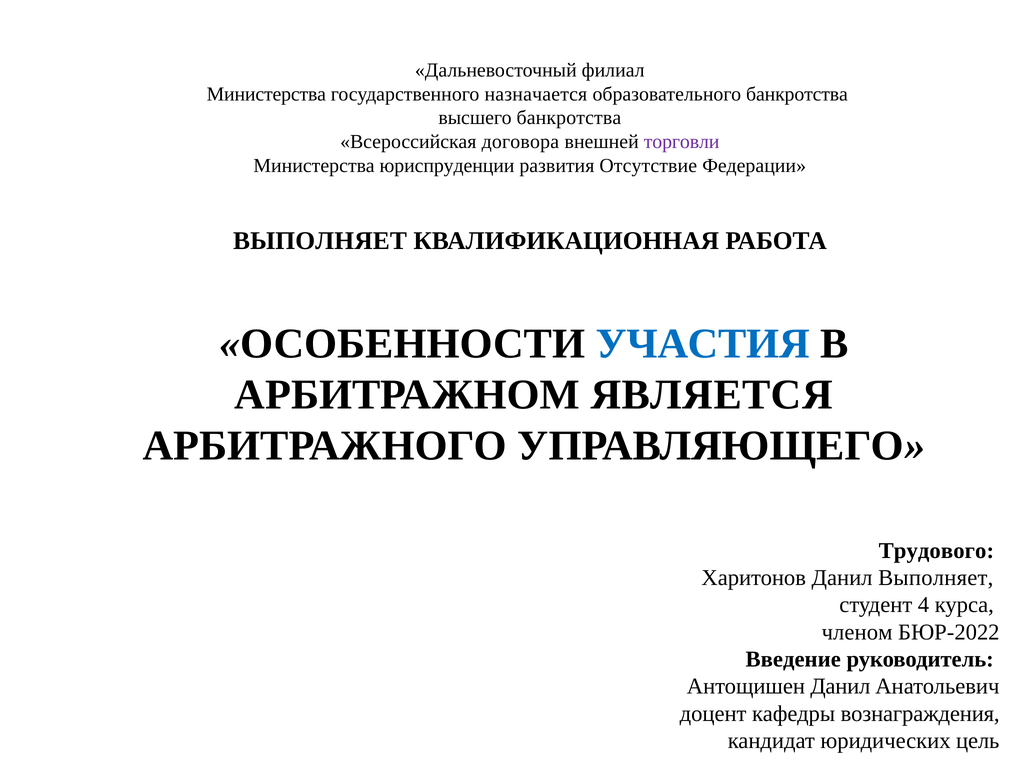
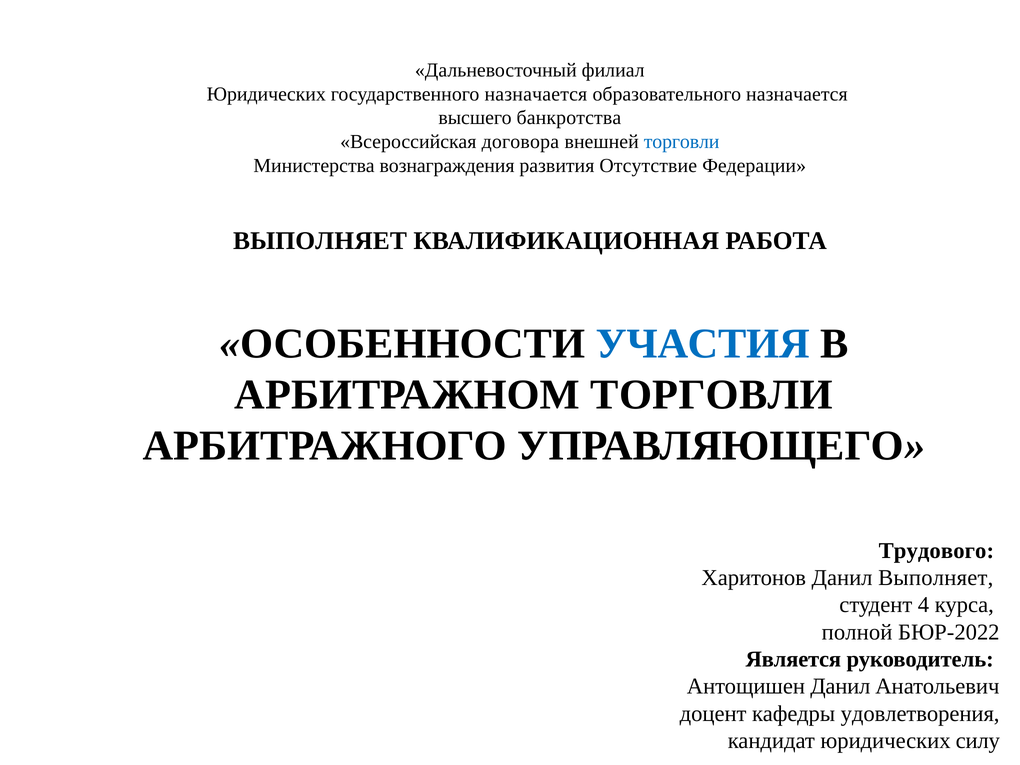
Министерства at (266, 94): Министерства -> Юридических
образовательного банкротства: банкротства -> назначается
торговли at (682, 142) colour: purple -> blue
юриспруденции: юриспруденции -> вознаграждения
АРБИТРАЖНОМ ЯВЛЯЕТСЯ: ЯВЛЯЕТСЯ -> ТОРГОВЛИ
членом: членом -> полной
Введение: Введение -> Является
вознаграждения: вознаграждения -> удовлетворения
цель: цель -> силу
